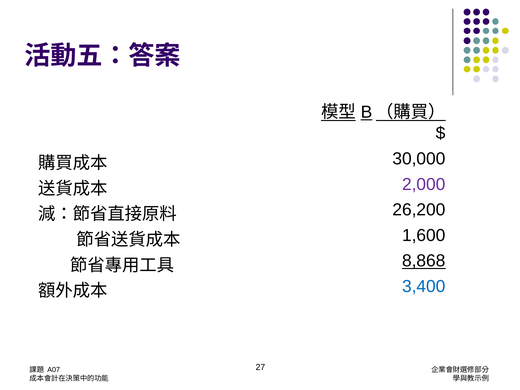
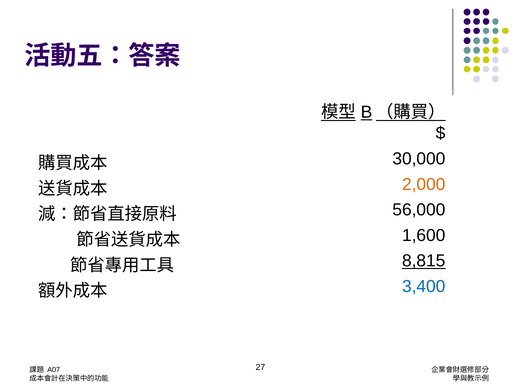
2,000 colour: purple -> orange
26,200: 26,200 -> 56,000
8,868: 8,868 -> 8,815
